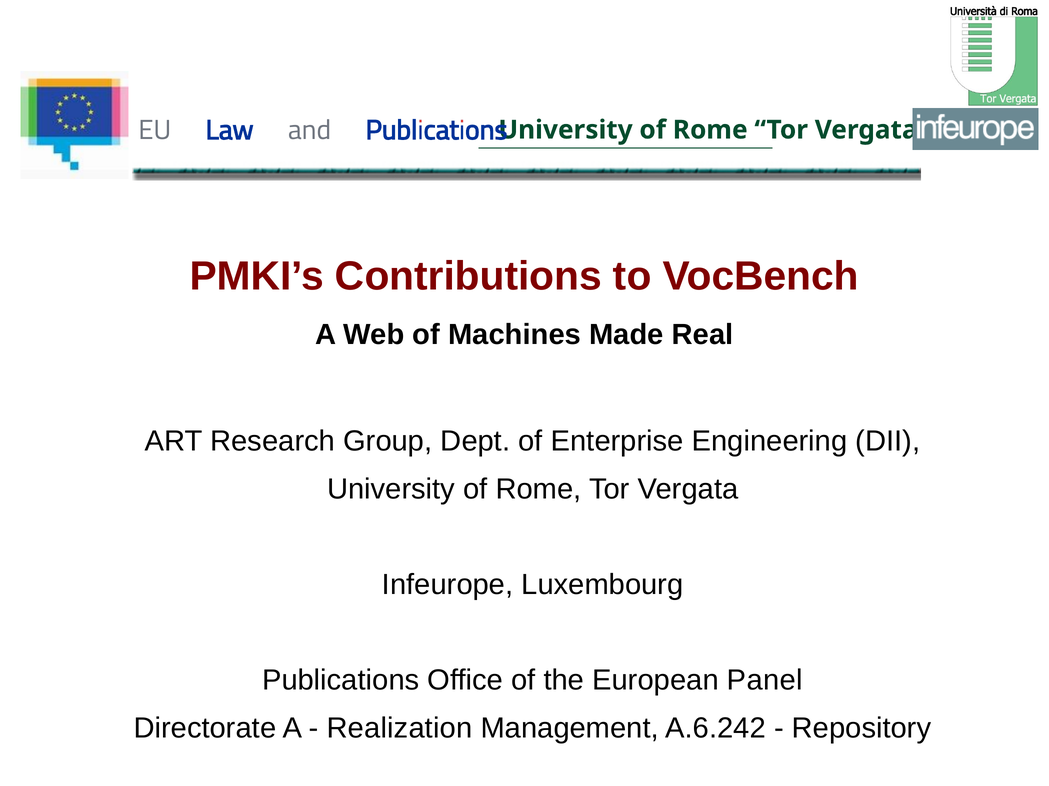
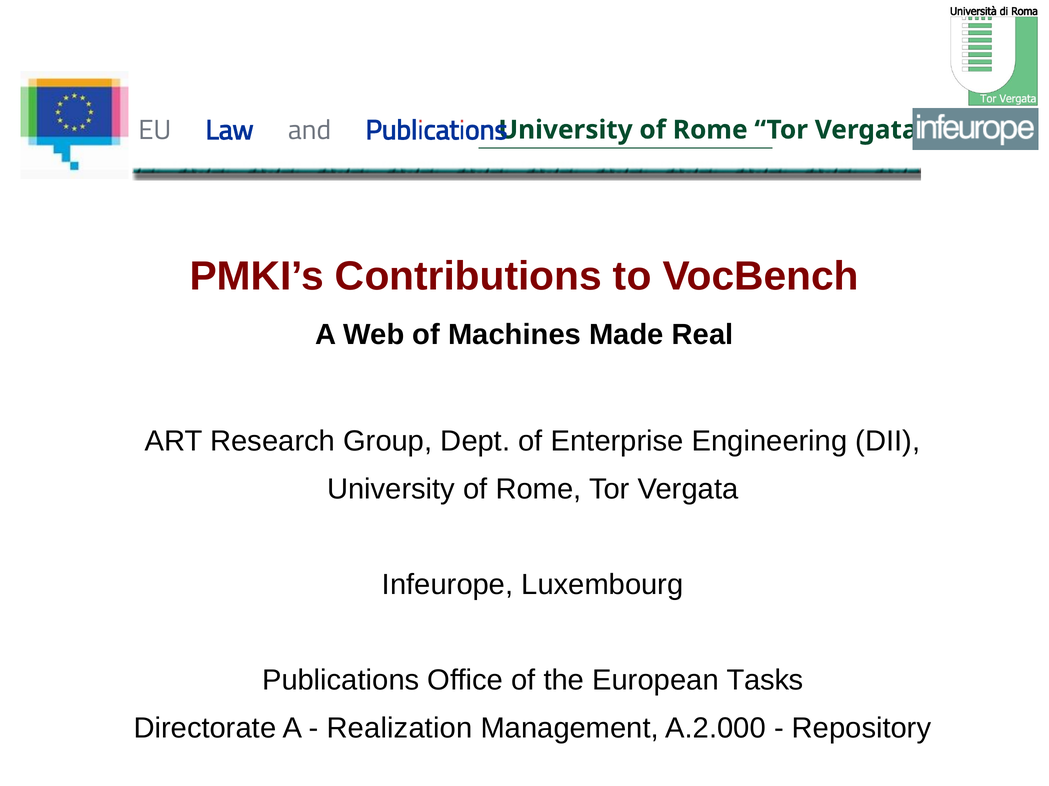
Panel: Panel -> Tasks
A.6.242: A.6.242 -> A.2.000
